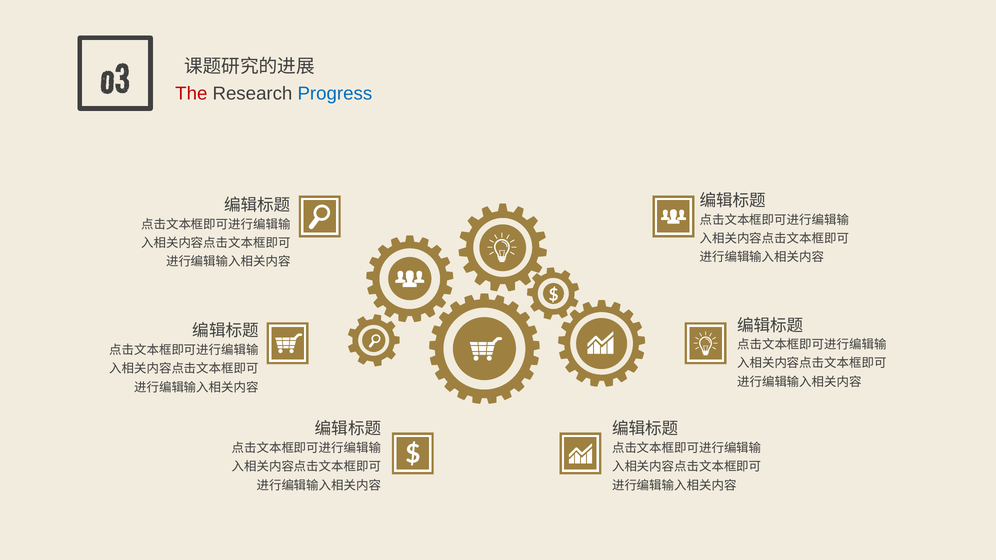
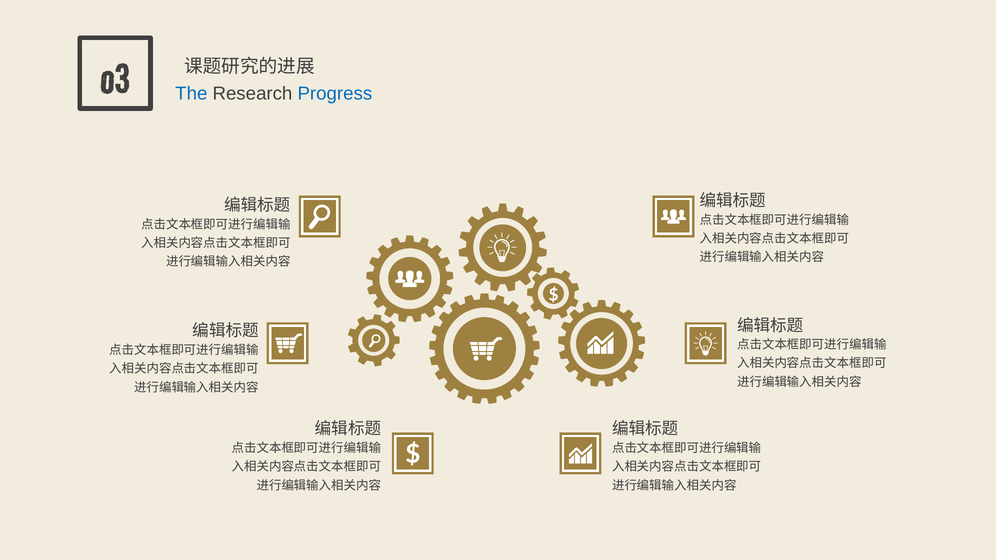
The colour: red -> blue
